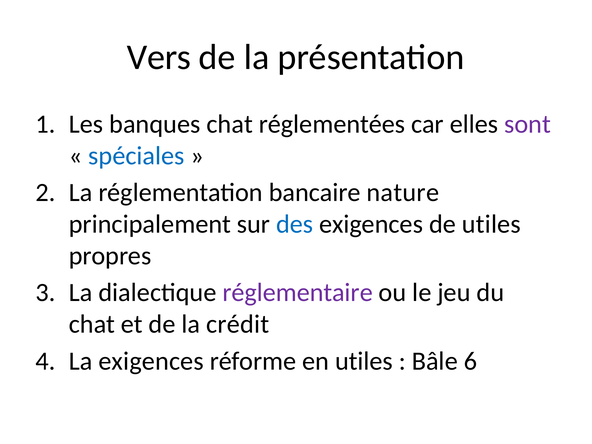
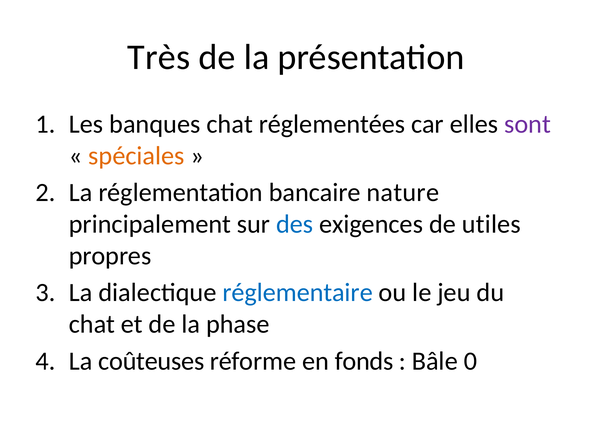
Vers: Vers -> Très
spéciales colour: blue -> orange
réglementaire colour: purple -> blue
crédit: crédit -> phase
La exigences: exigences -> coûteuses
en utiles: utiles -> fonds
6: 6 -> 0
